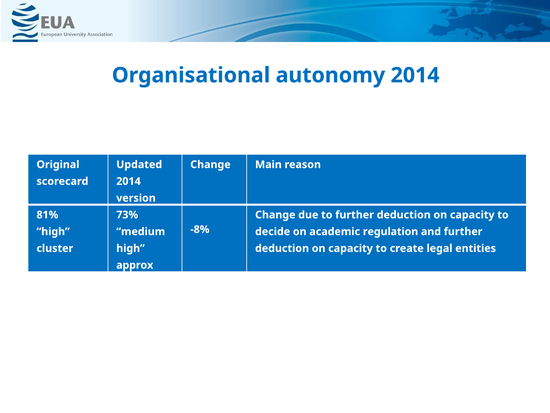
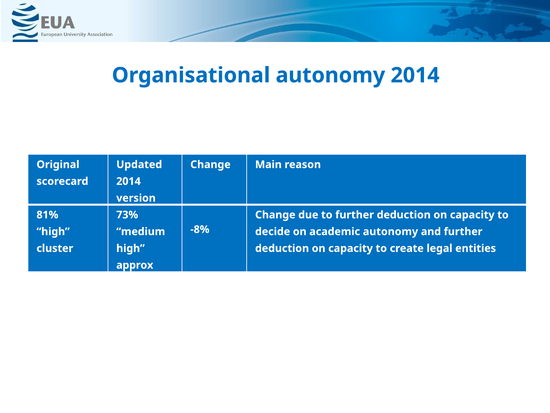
academic regulation: regulation -> autonomy
